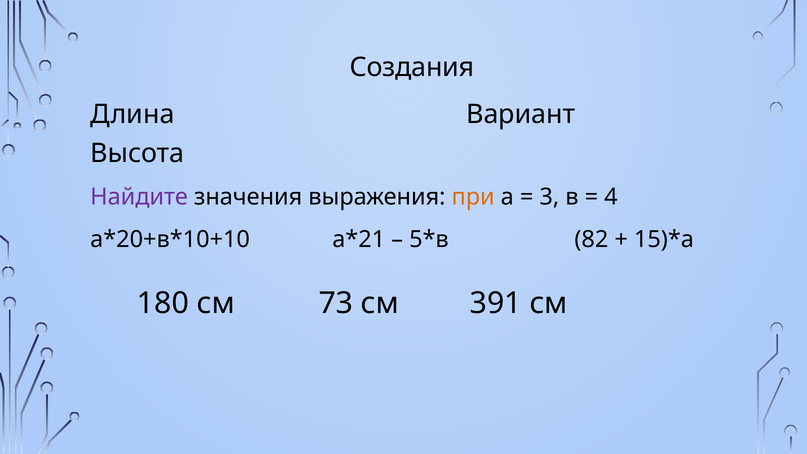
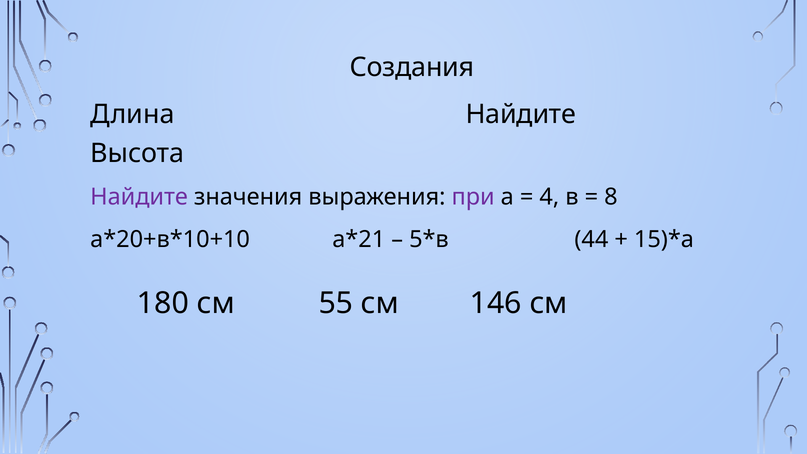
Длина Вариант: Вариант -> Найдите
при colour: orange -> purple
3: 3 -> 4
4: 4 -> 8
82: 82 -> 44
73: 73 -> 55
391: 391 -> 146
